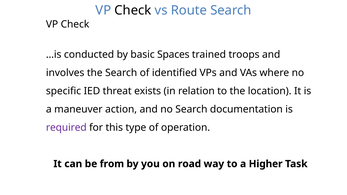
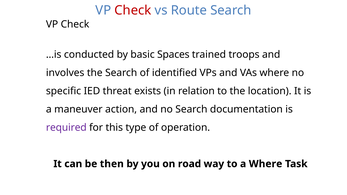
Check at (133, 10) colour: black -> red
from: from -> then
a Higher: Higher -> Where
